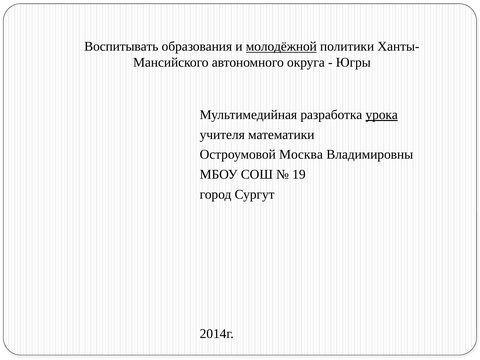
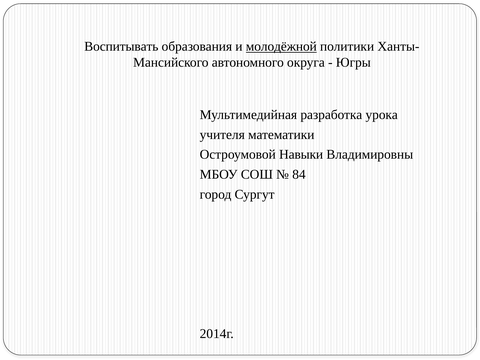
урока underline: present -> none
Москва: Москва -> Навыки
19: 19 -> 84
